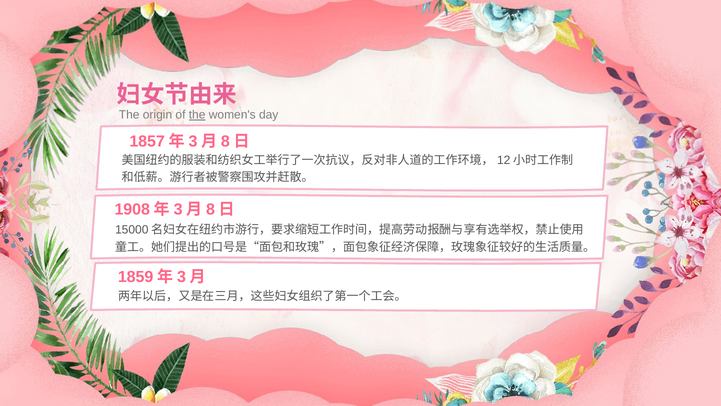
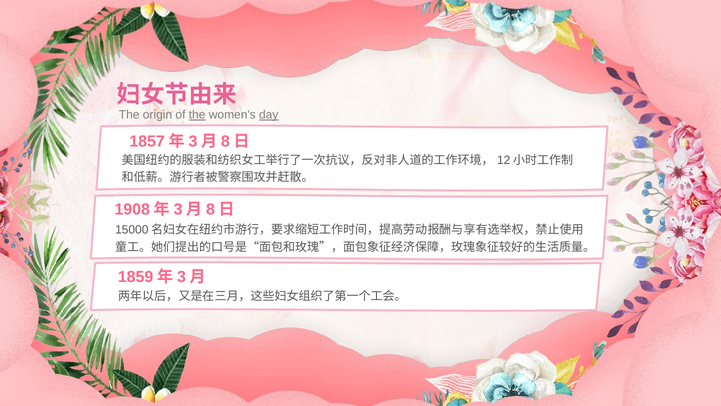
day underline: none -> present
